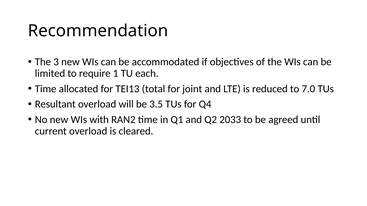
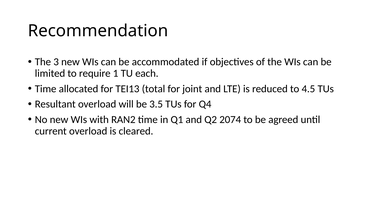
7.0: 7.0 -> 4.5
2033: 2033 -> 2074
